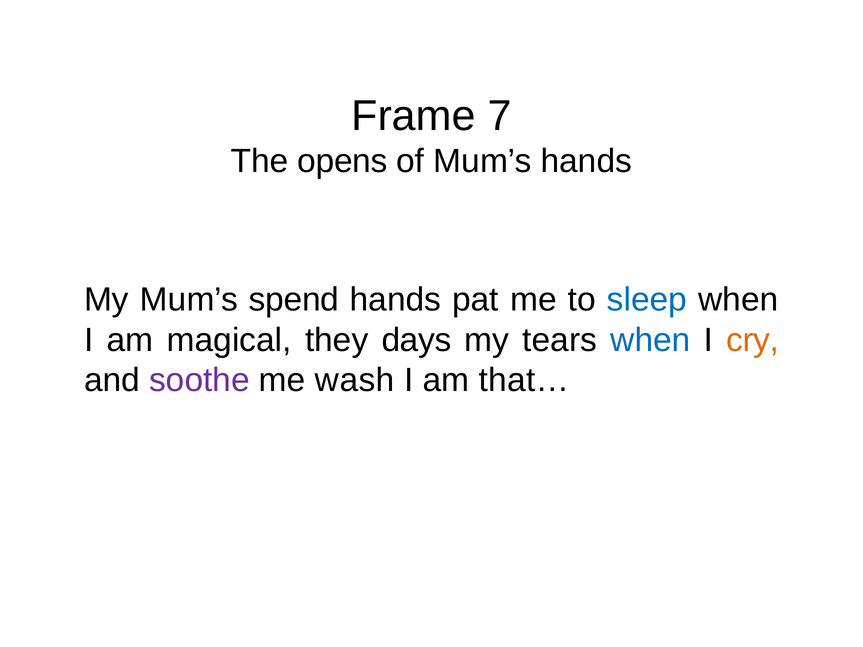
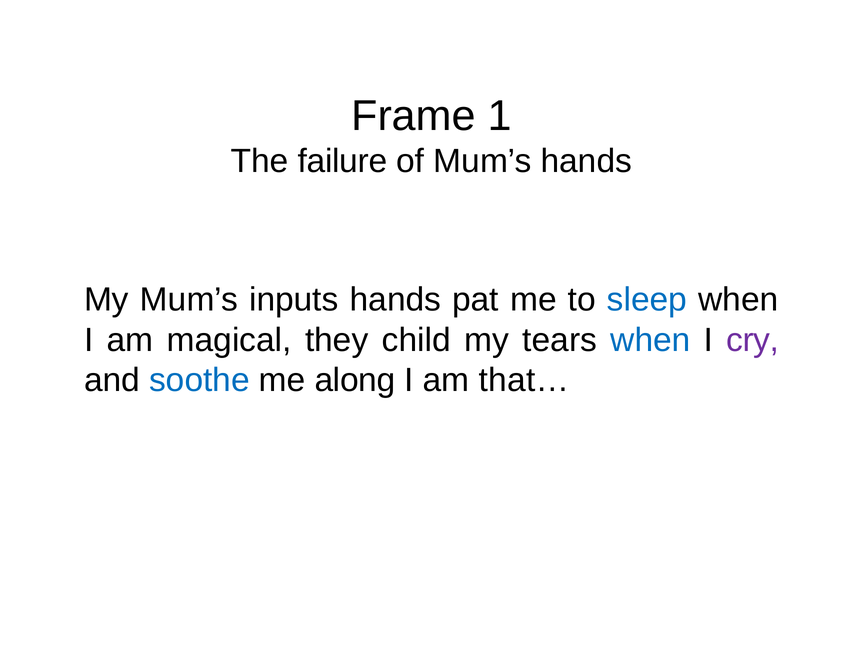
7: 7 -> 1
opens: opens -> failure
spend: spend -> inputs
days: days -> child
cry colour: orange -> purple
soothe colour: purple -> blue
wash: wash -> along
